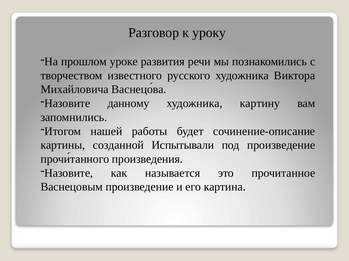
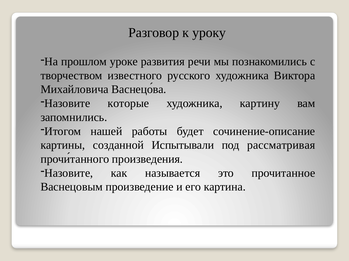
данному: данному -> которые
под произведение: произведение -> рассматривая
